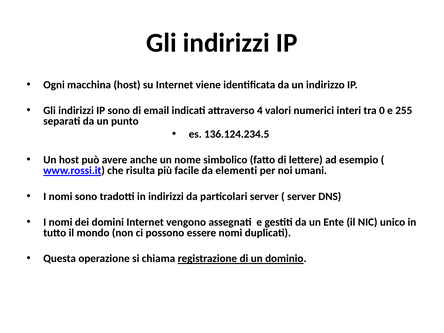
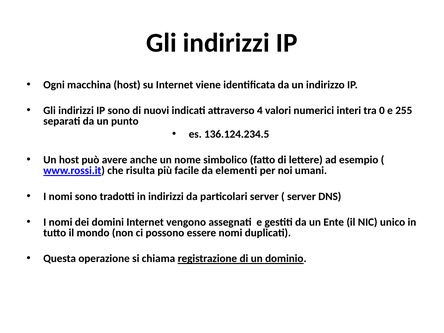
email: email -> nuovi
